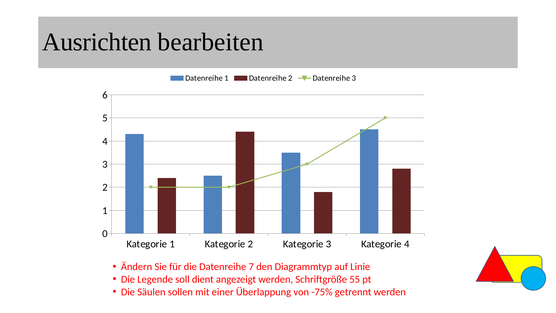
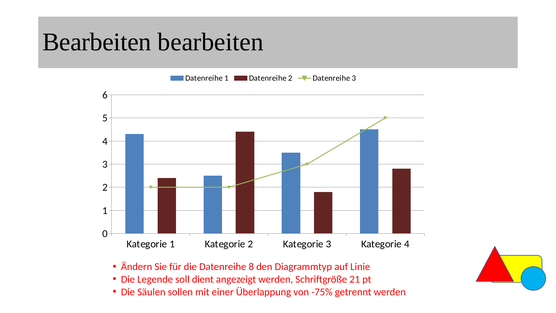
Ausrichten at (97, 42): Ausrichten -> Bearbeiten
7: 7 -> 8
55: 55 -> 21
